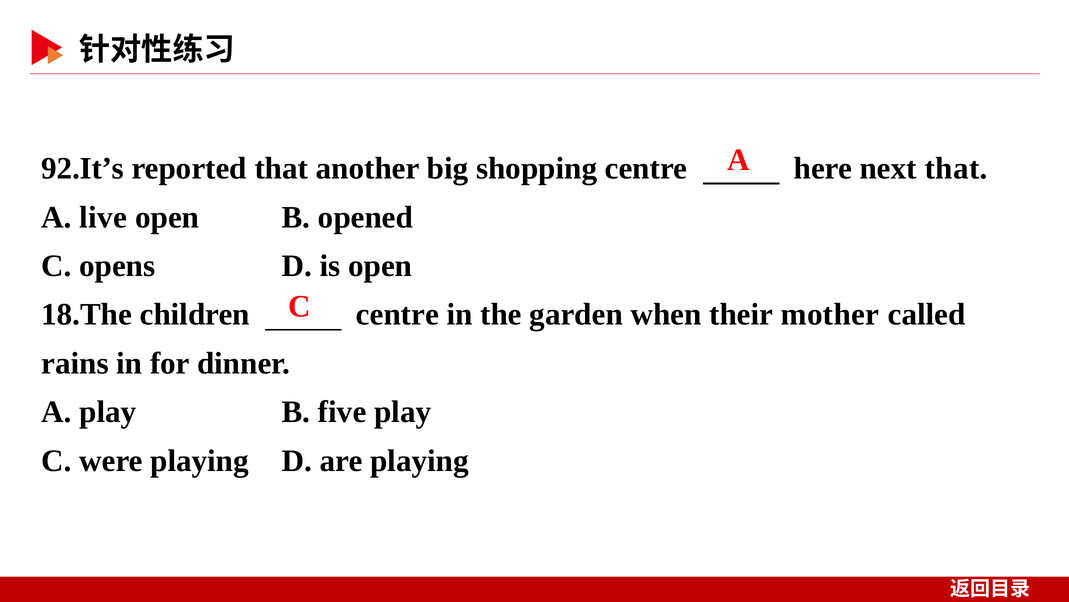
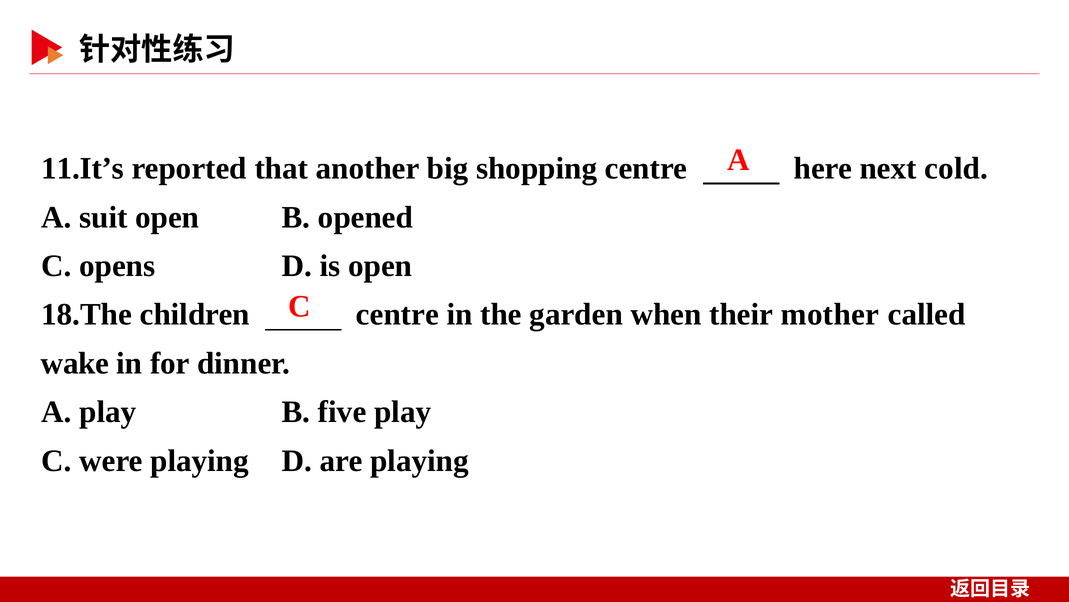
92.It’s: 92.It’s -> 11.It’s
next that: that -> cold
live: live -> suit
rains: rains -> wake
